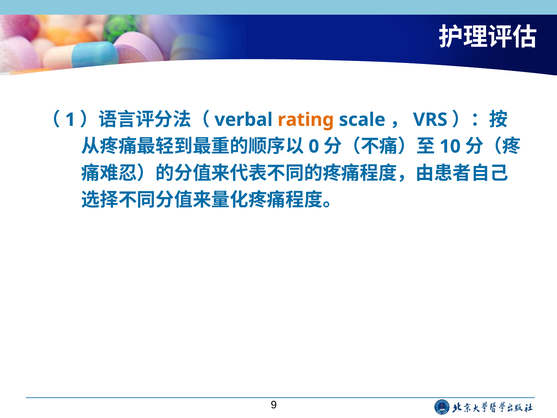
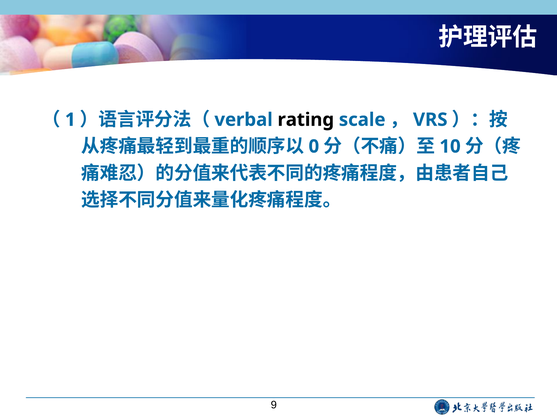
rating colour: orange -> black
